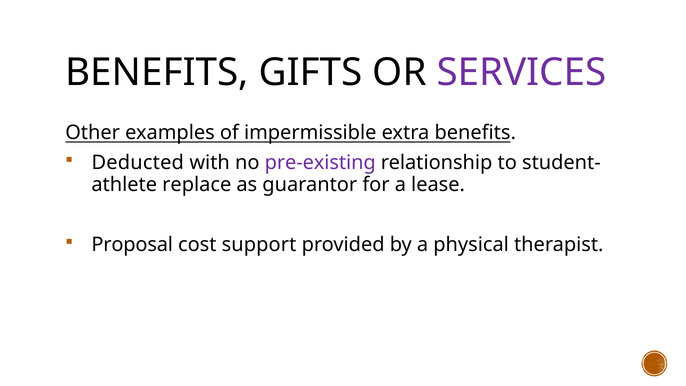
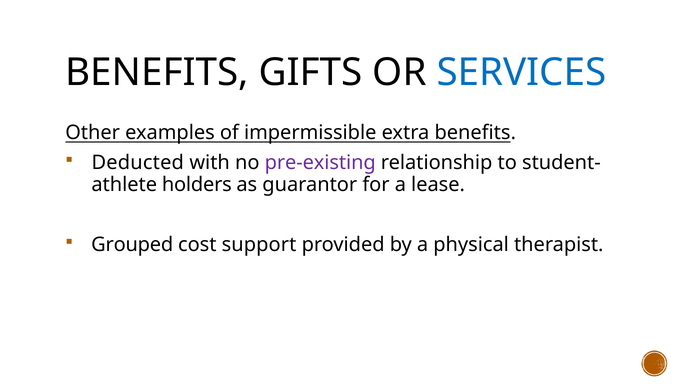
SERVICES colour: purple -> blue
replace: replace -> holders
Proposal: Proposal -> Grouped
